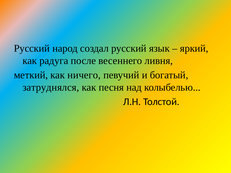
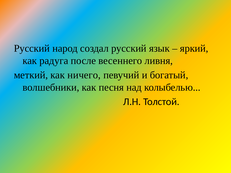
затруднялся: затруднялся -> волшебники
